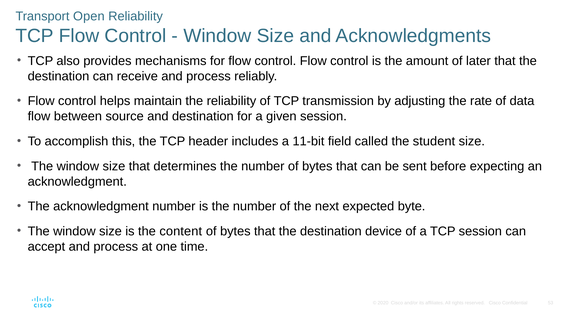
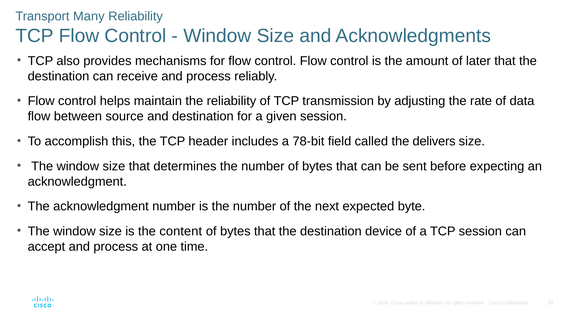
Open: Open -> Many
11-bit: 11-bit -> 78-bit
student: student -> delivers
